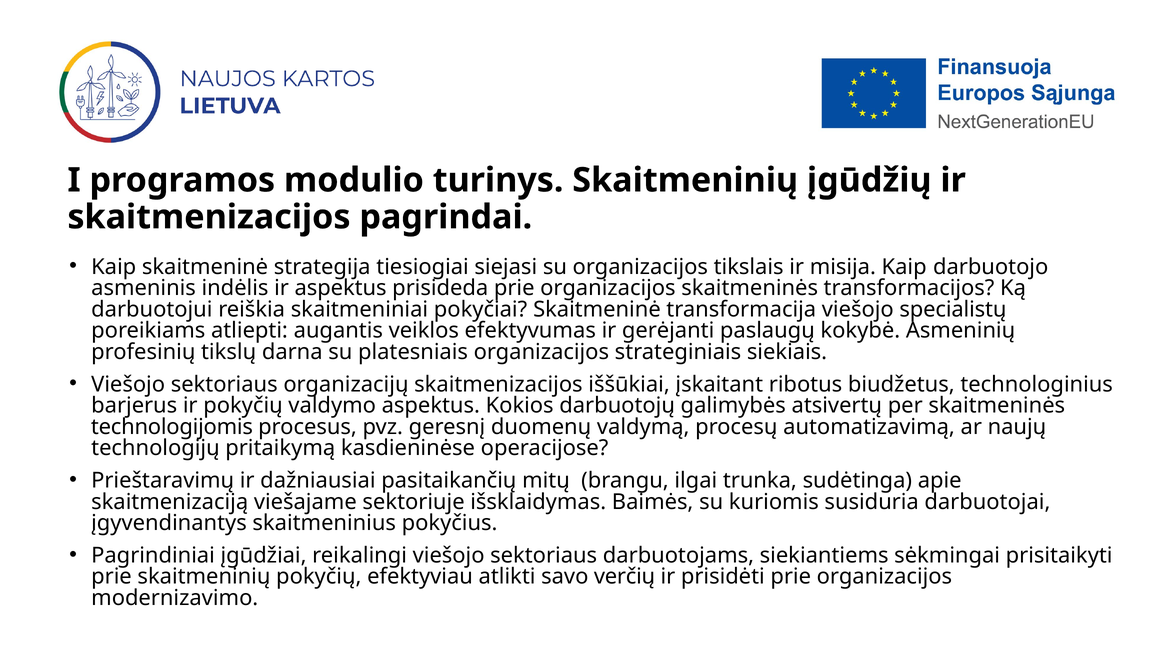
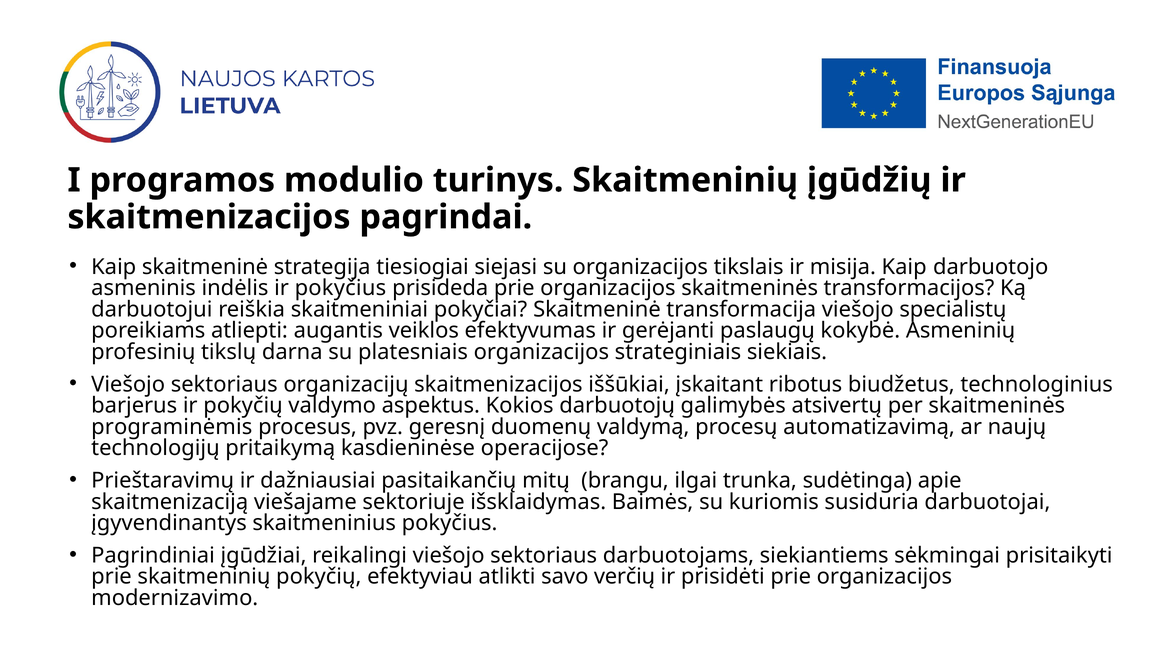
ir aspektus: aspektus -> pokyčius
technologijomis: technologijomis -> programinėmis
